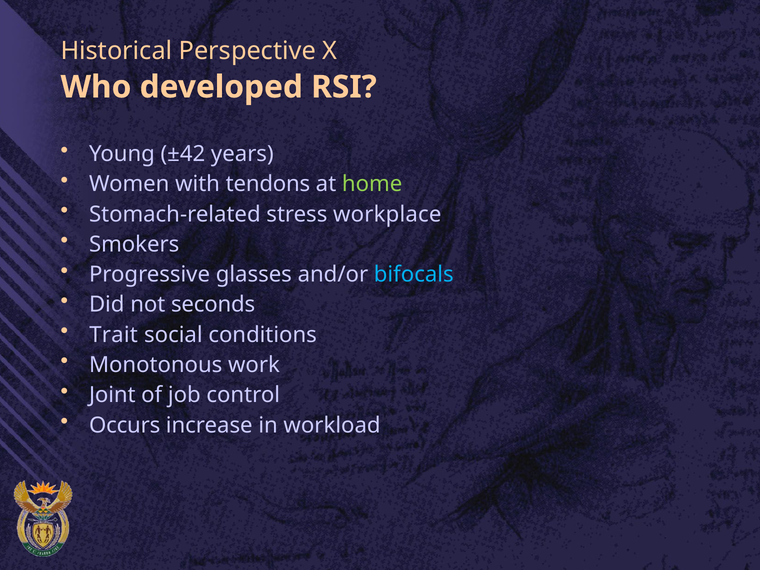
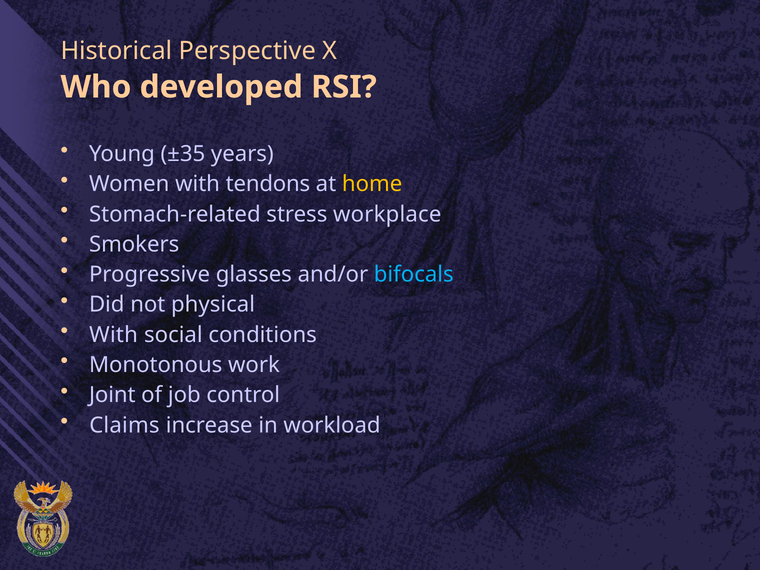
±42: ±42 -> ±35
home colour: light green -> yellow
seconds: seconds -> physical
Trait at (114, 335): Trait -> With
Occurs: Occurs -> Claims
